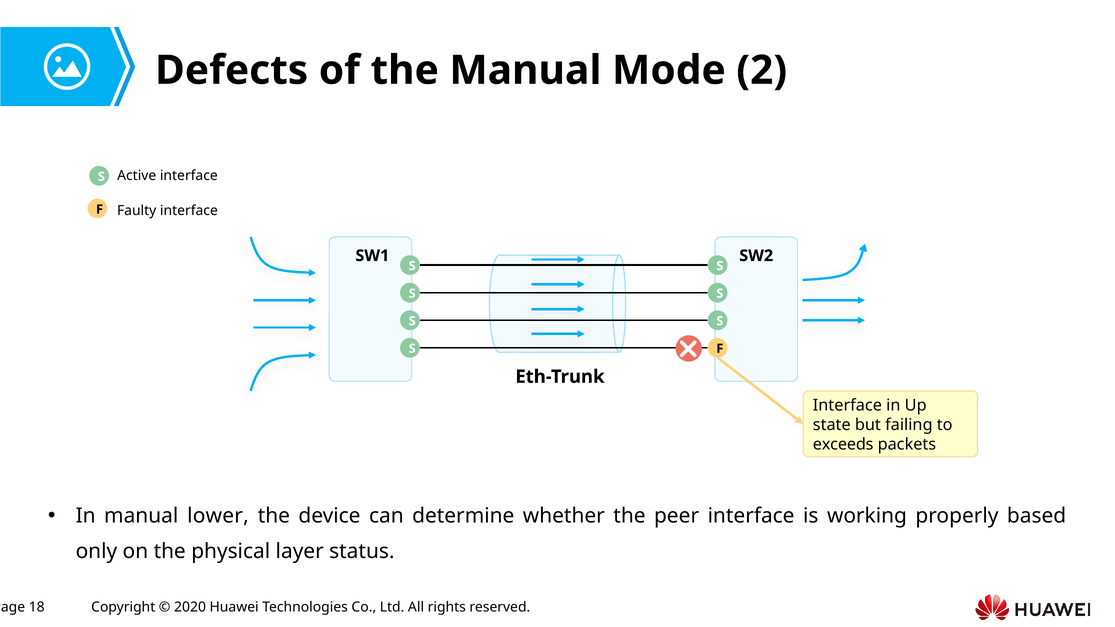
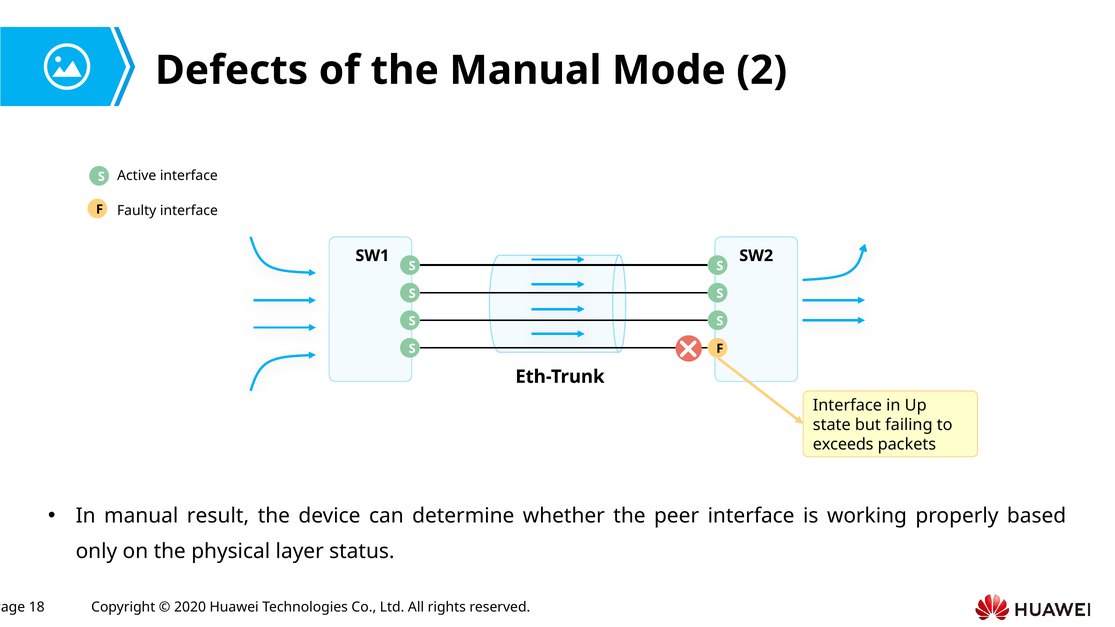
lower: lower -> result
